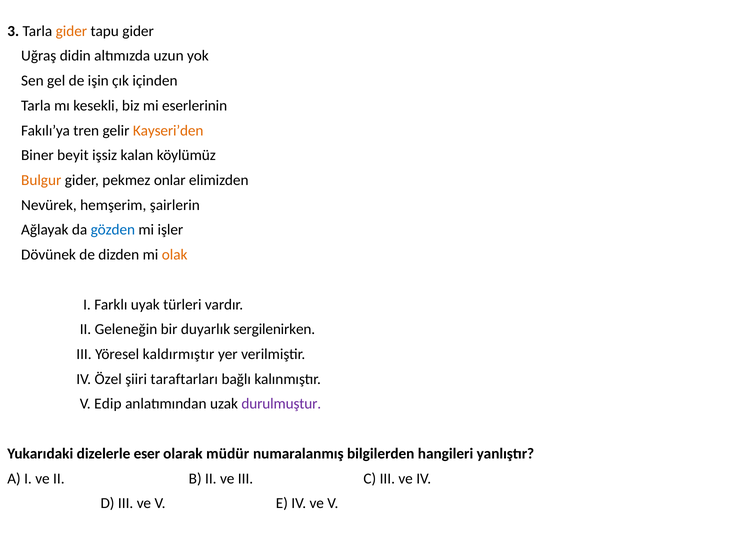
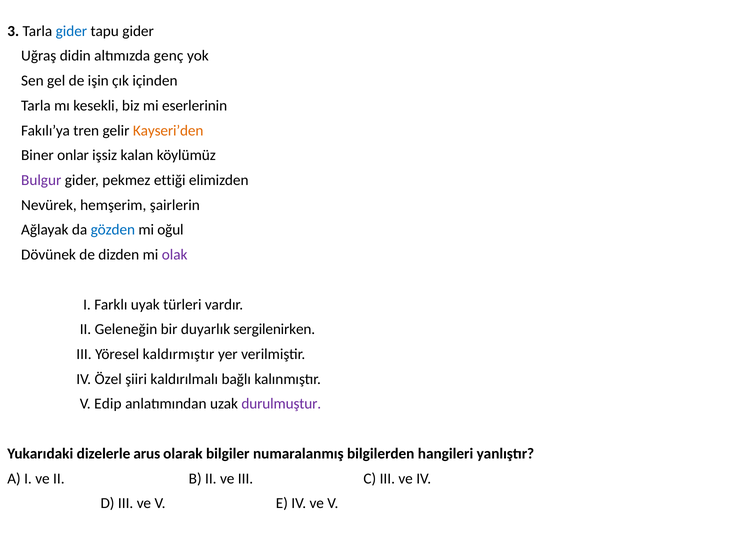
gider at (71, 31) colour: orange -> blue
uzun: uzun -> genç
beyit: beyit -> onlar
Bulgur colour: orange -> purple
onlar: onlar -> ettiği
işler: işler -> oğul
olak colour: orange -> purple
taraftarları: taraftarları -> kaldırılmalı
eser: eser -> arus
müdür: müdür -> bilgiler
